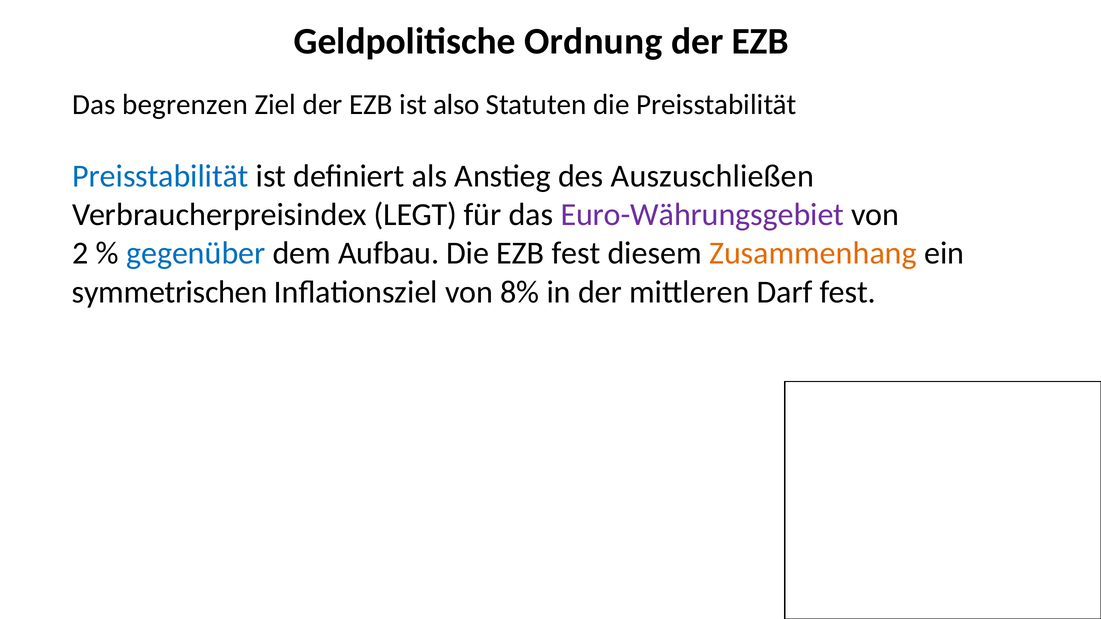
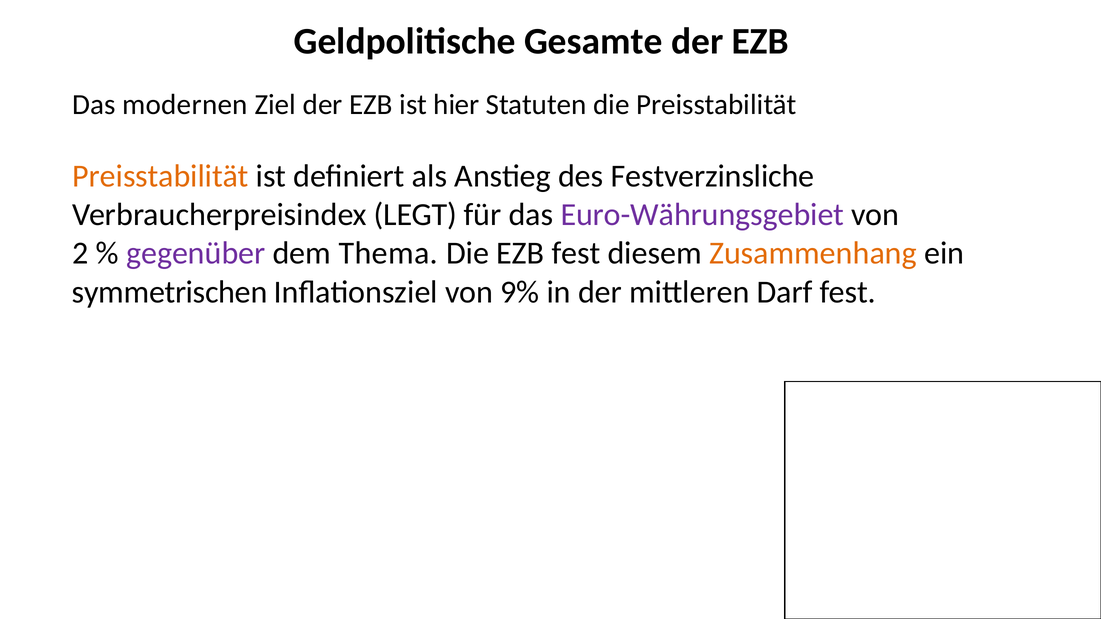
Ordnung: Ordnung -> Gesamte
begrenzen: begrenzen -> modernen
also: also -> hier
Preisstabilität at (161, 176) colour: blue -> orange
Auszuschließen: Auszuschließen -> Festverzinsliche
gegenüber colour: blue -> purple
Aufbau: Aufbau -> Thema
8%: 8% -> 9%
